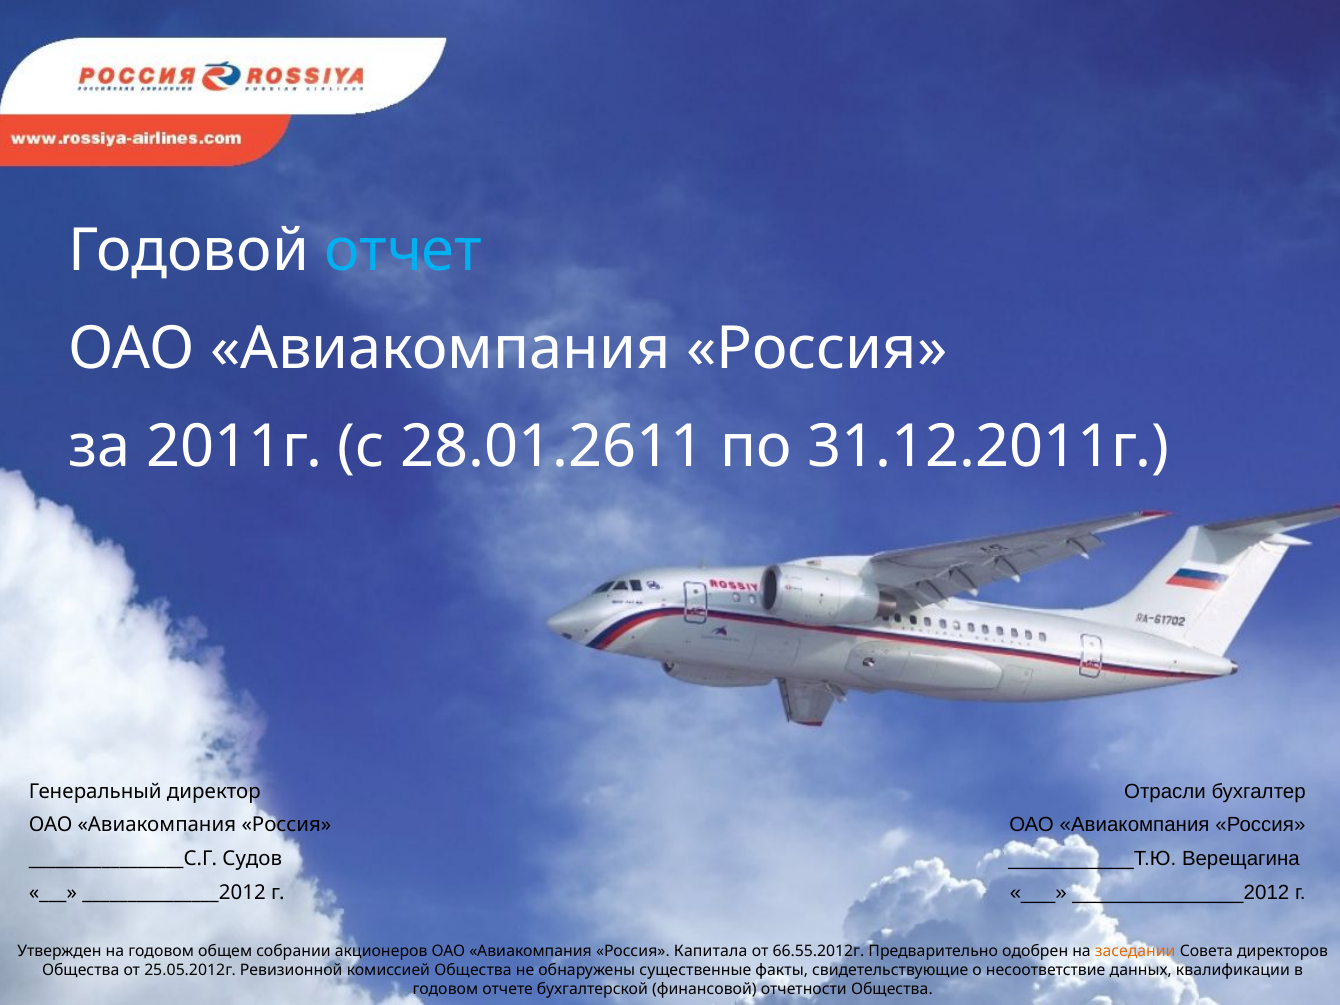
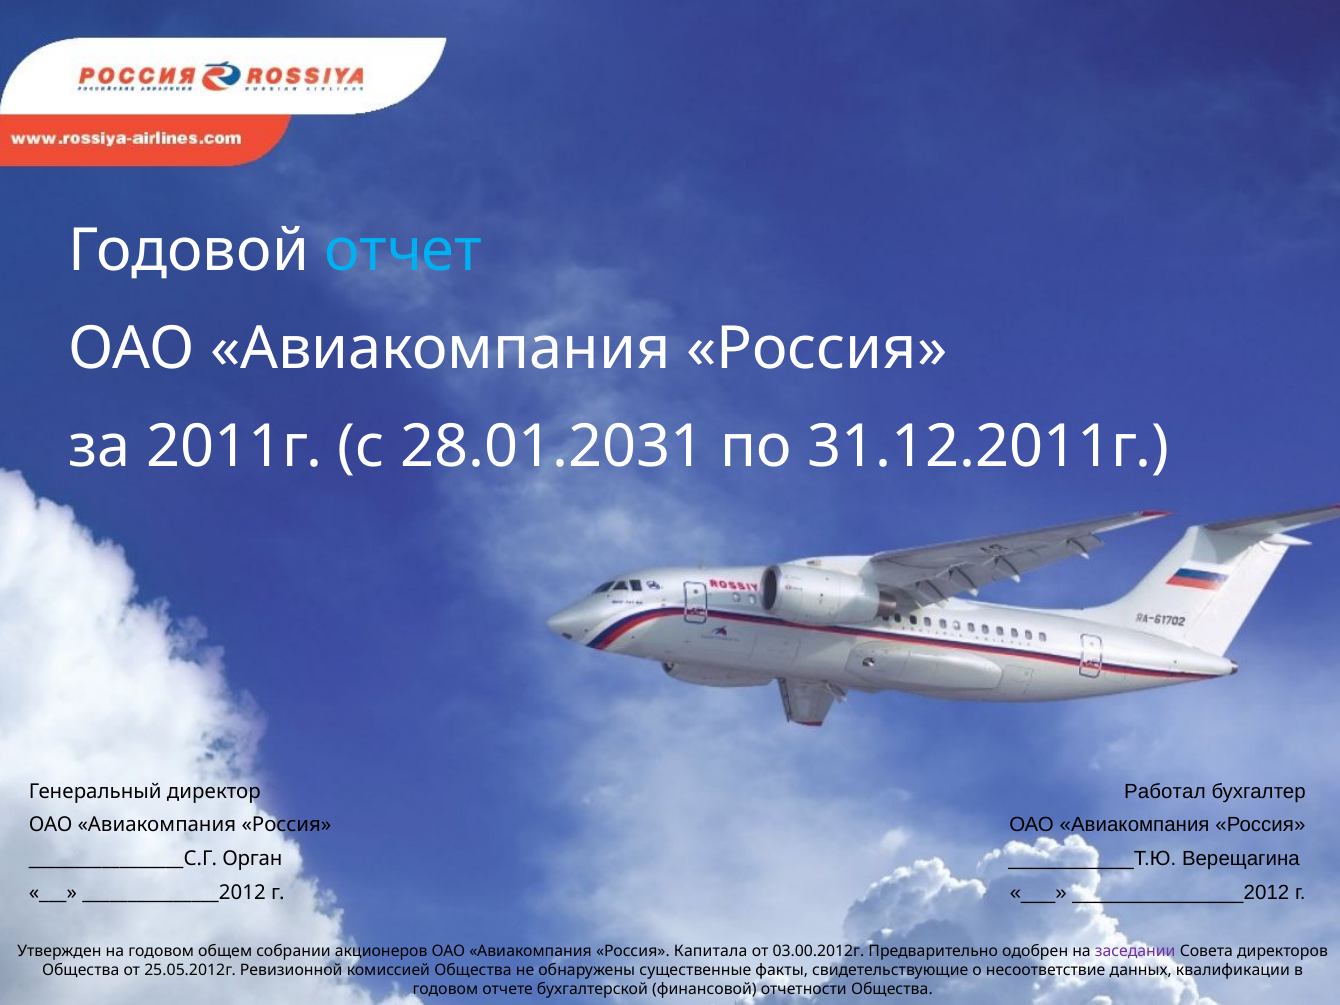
28.01.2611: 28.01.2611 -> 28.01.2031
Отрасли: Отрасли -> Работал
Судов: Судов -> Орган
66.55.2012г: 66.55.2012г -> 03.00.2012г
заседании colour: orange -> purple
